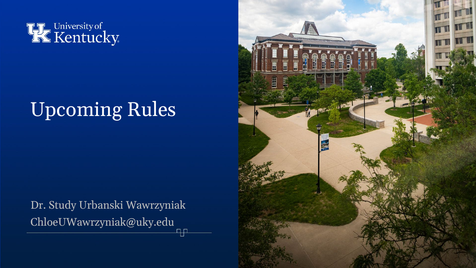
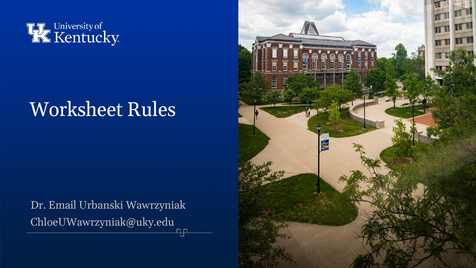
Upcoming: Upcoming -> Worksheet
Study: Study -> Email
